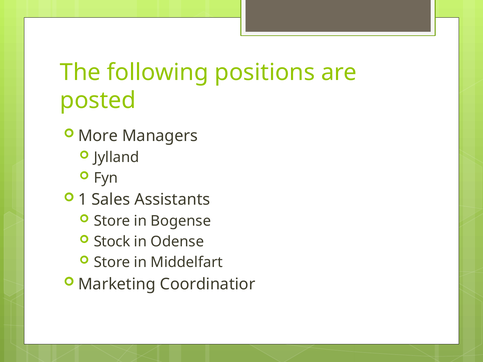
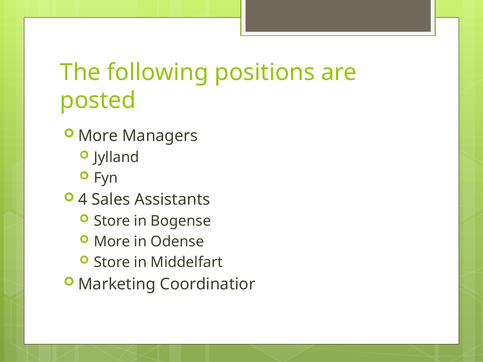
1: 1 -> 4
Stock at (112, 242): Stock -> More
